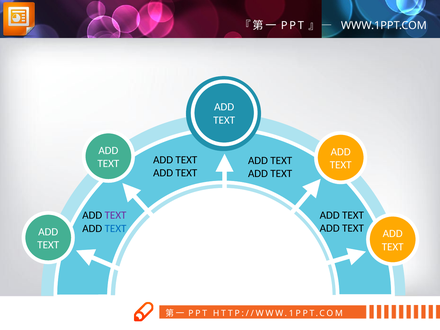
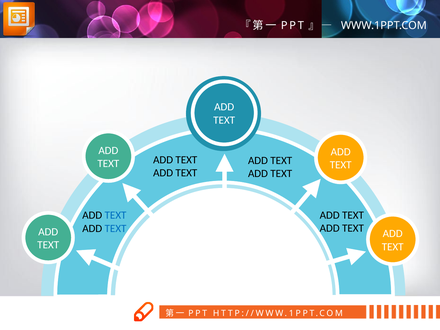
TEXT at (116, 215) colour: purple -> blue
